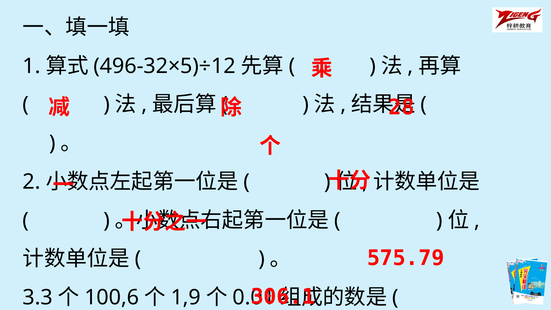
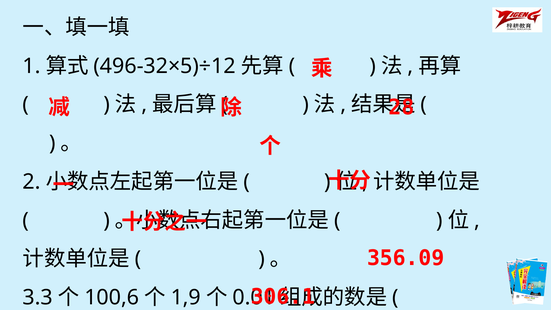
575.79: 575.79 -> 356.09
